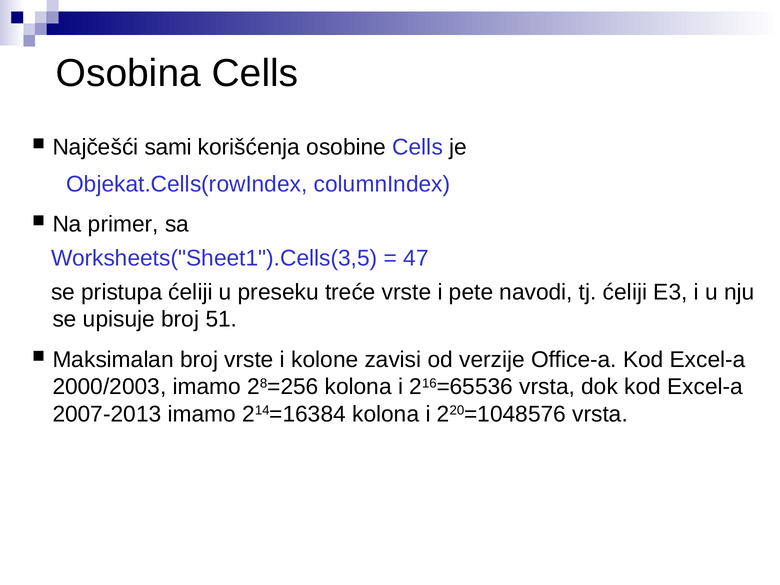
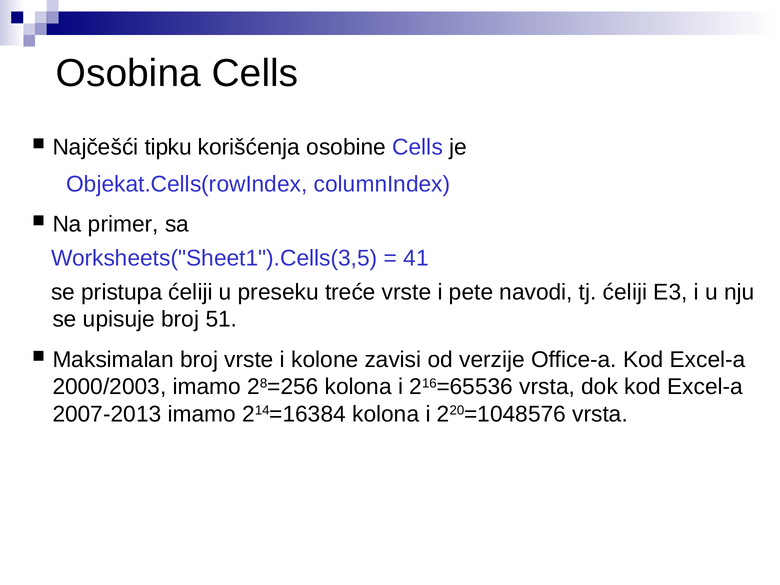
sami: sami -> tipku
47: 47 -> 41
